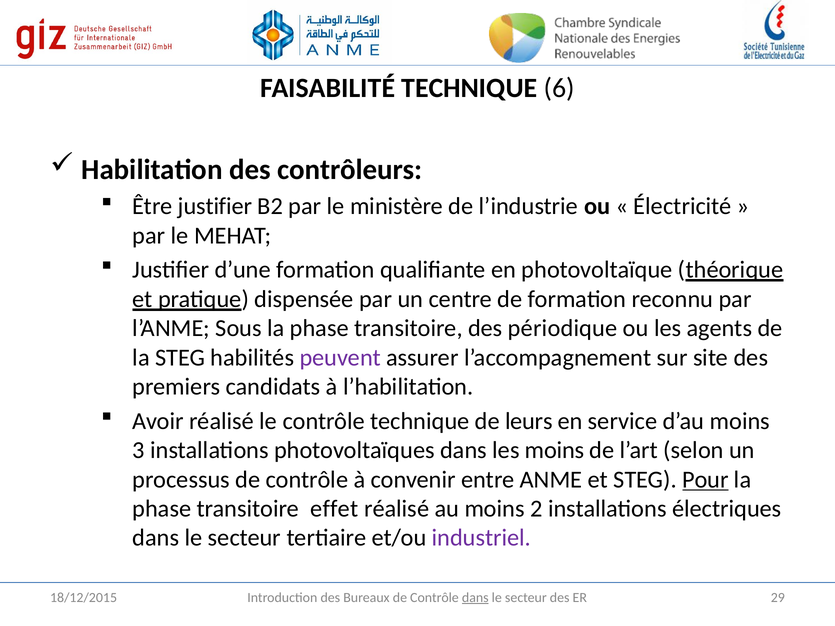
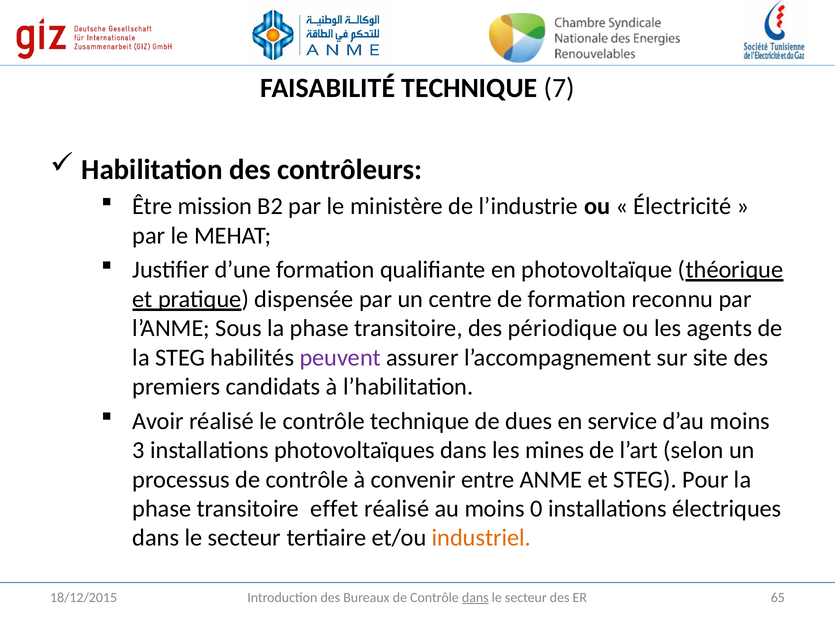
6: 6 -> 7
Être justifier: justifier -> mission
leurs: leurs -> dues
les moins: moins -> mines
Pour underline: present -> none
2: 2 -> 0
industriel colour: purple -> orange
29: 29 -> 65
